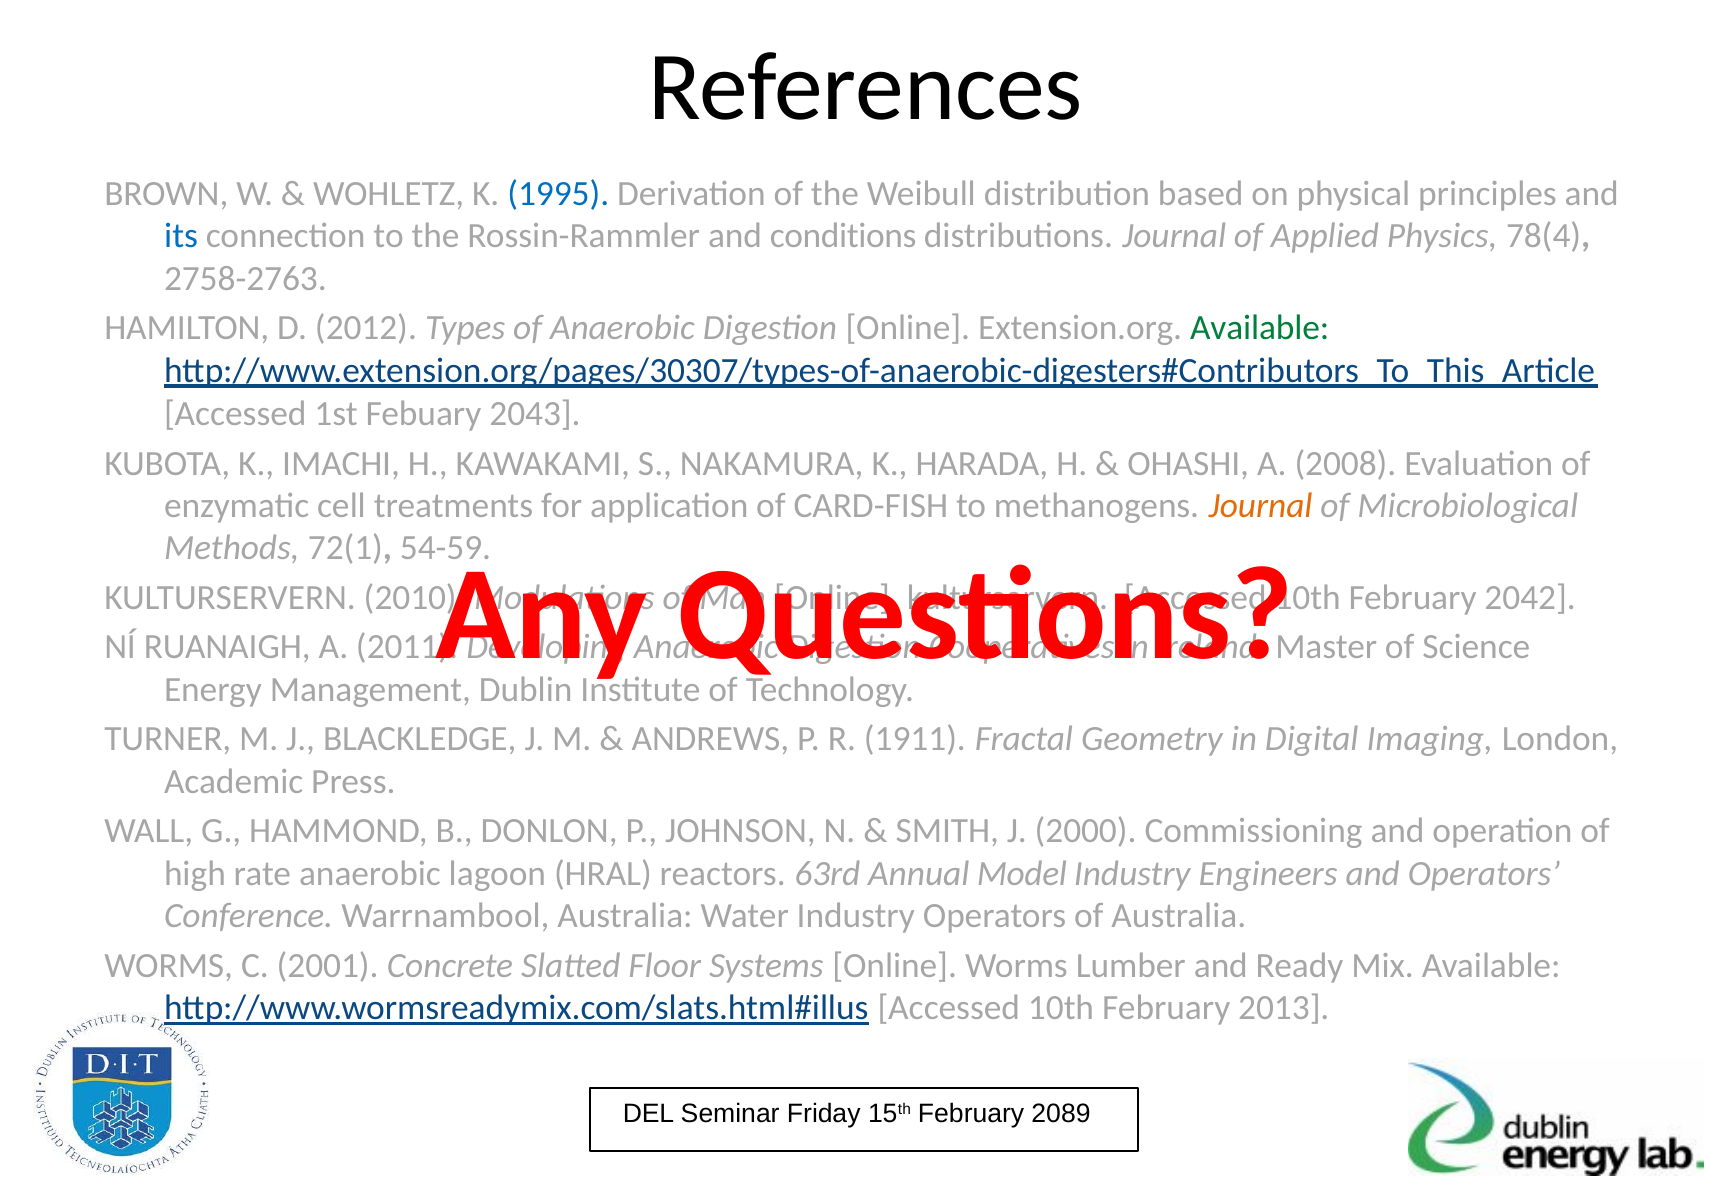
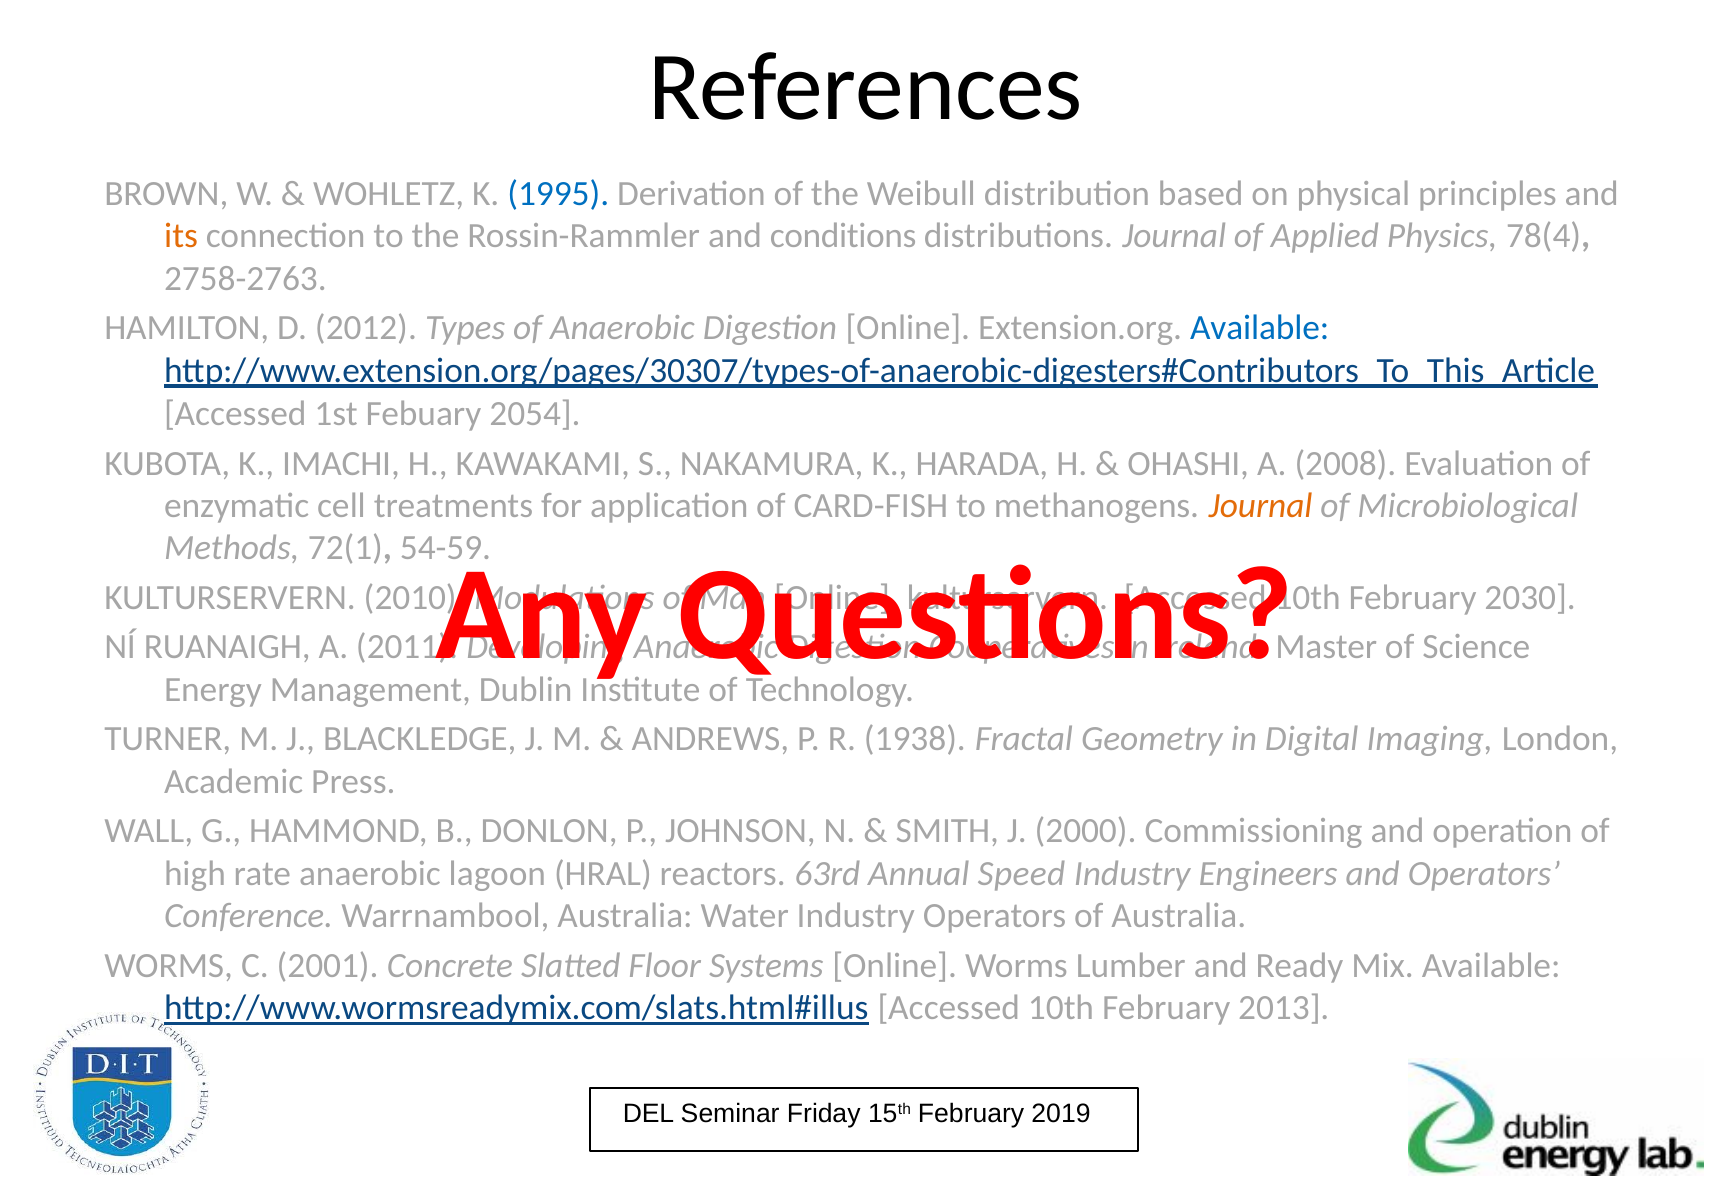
its colour: blue -> orange
Available at (1260, 328) colour: green -> blue
2043: 2043 -> 2054
2042: 2042 -> 2030
1911: 1911 -> 1938
Model: Model -> Speed
2089: 2089 -> 2019
